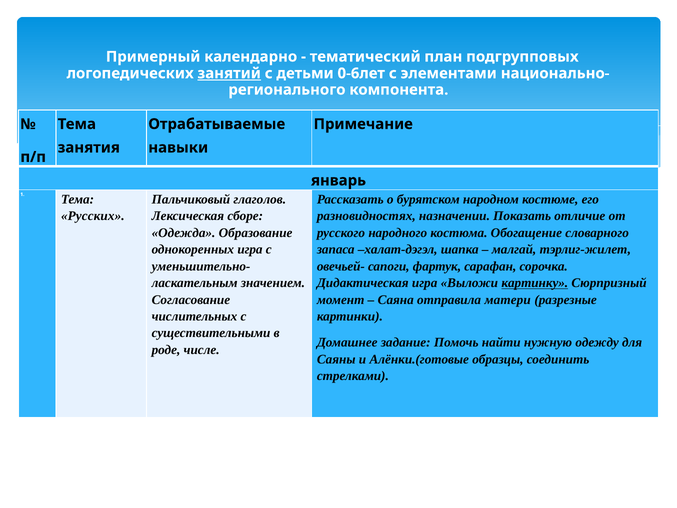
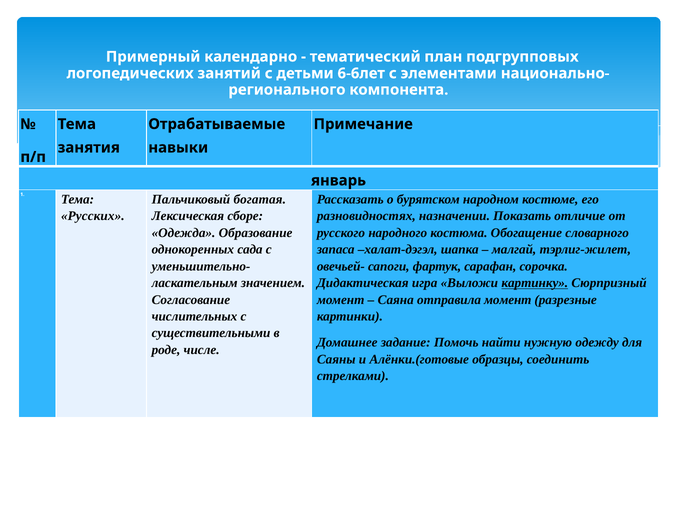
занятий underline: present -> none
0-6лет: 0-6лет -> 6-6лет
глаголов: глаголов -> богатая
однокоренных игра: игра -> сада
отправила матери: матери -> момент
